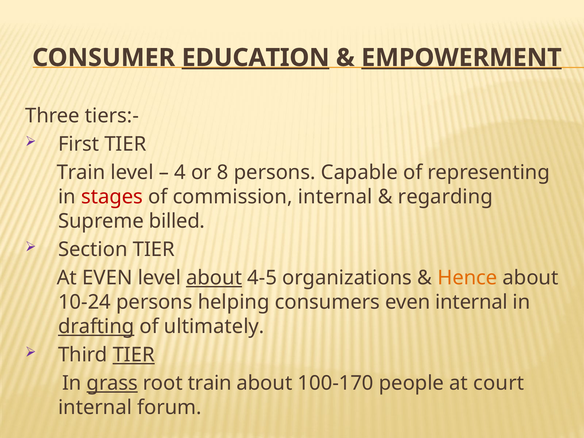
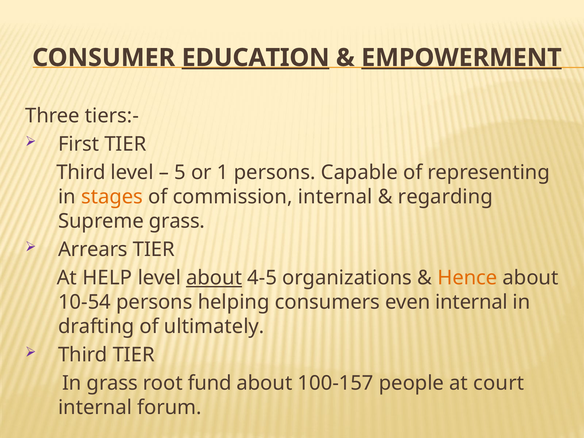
Train at (81, 172): Train -> Third
4: 4 -> 5
8: 8 -> 1
stages colour: red -> orange
Supreme billed: billed -> grass
Section: Section -> Arrears
At EVEN: EVEN -> HELP
10-24: 10-24 -> 10-54
drafting underline: present -> none
TIER at (134, 355) underline: present -> none
grass at (112, 383) underline: present -> none
root train: train -> fund
100-170: 100-170 -> 100-157
